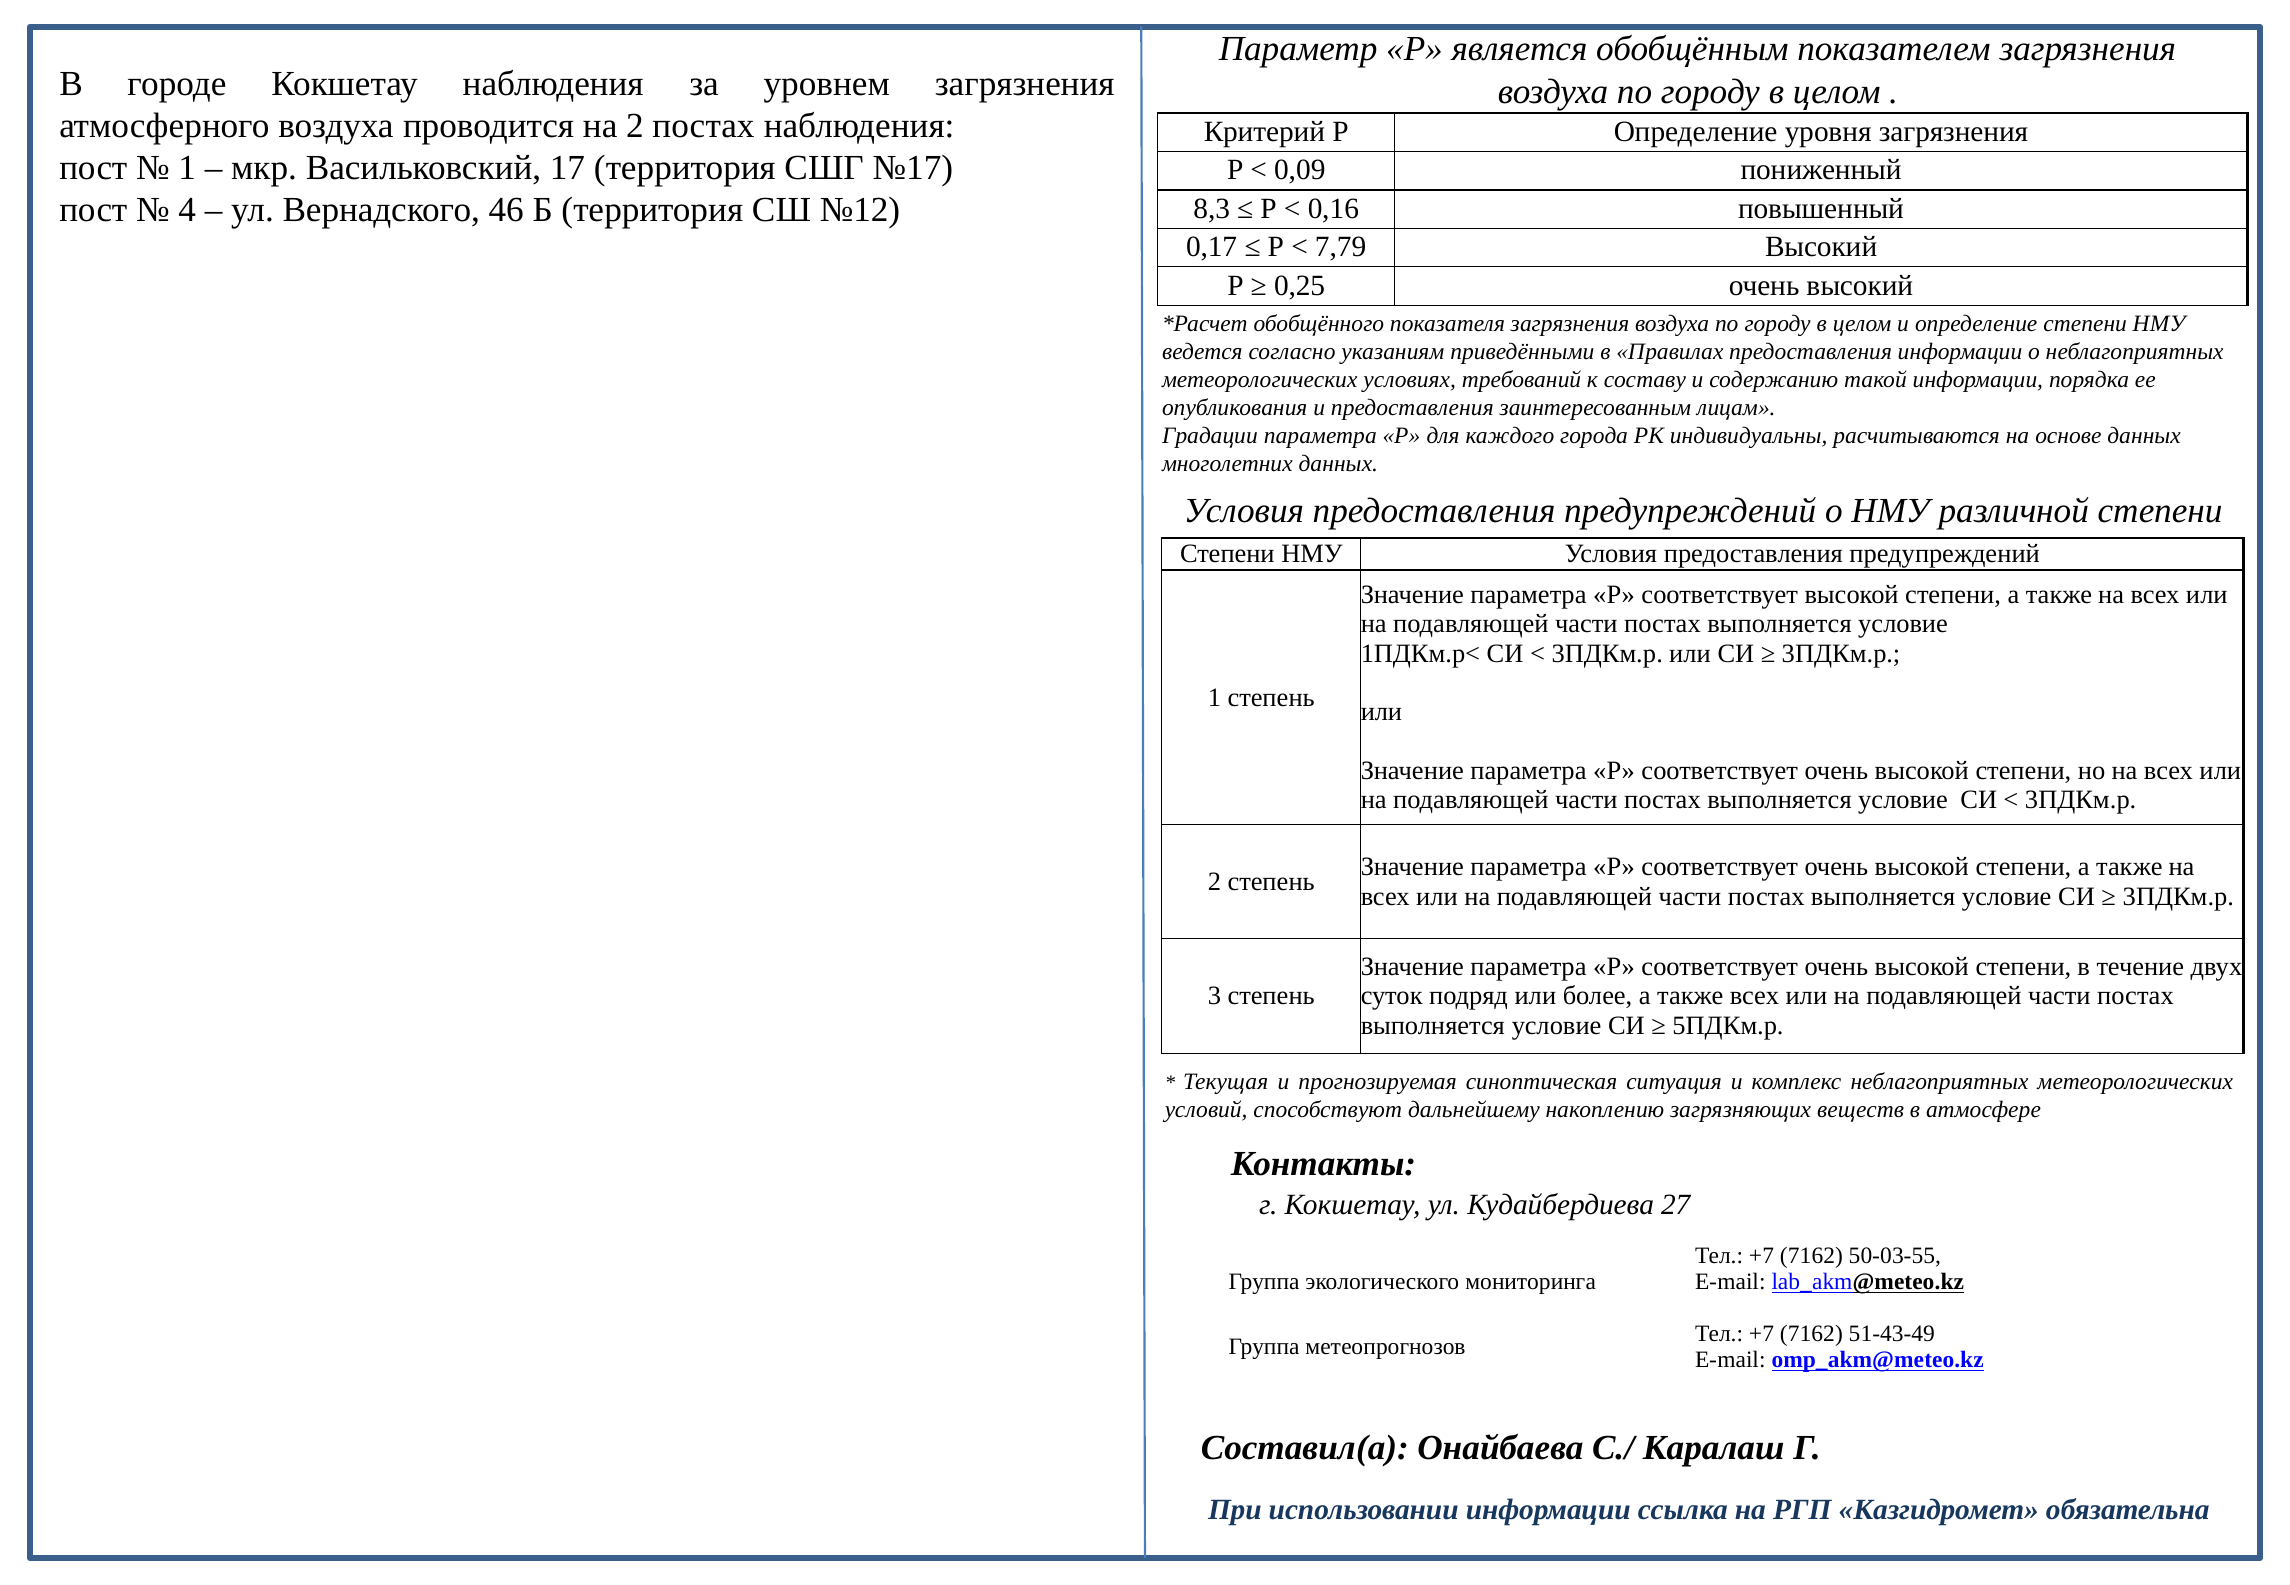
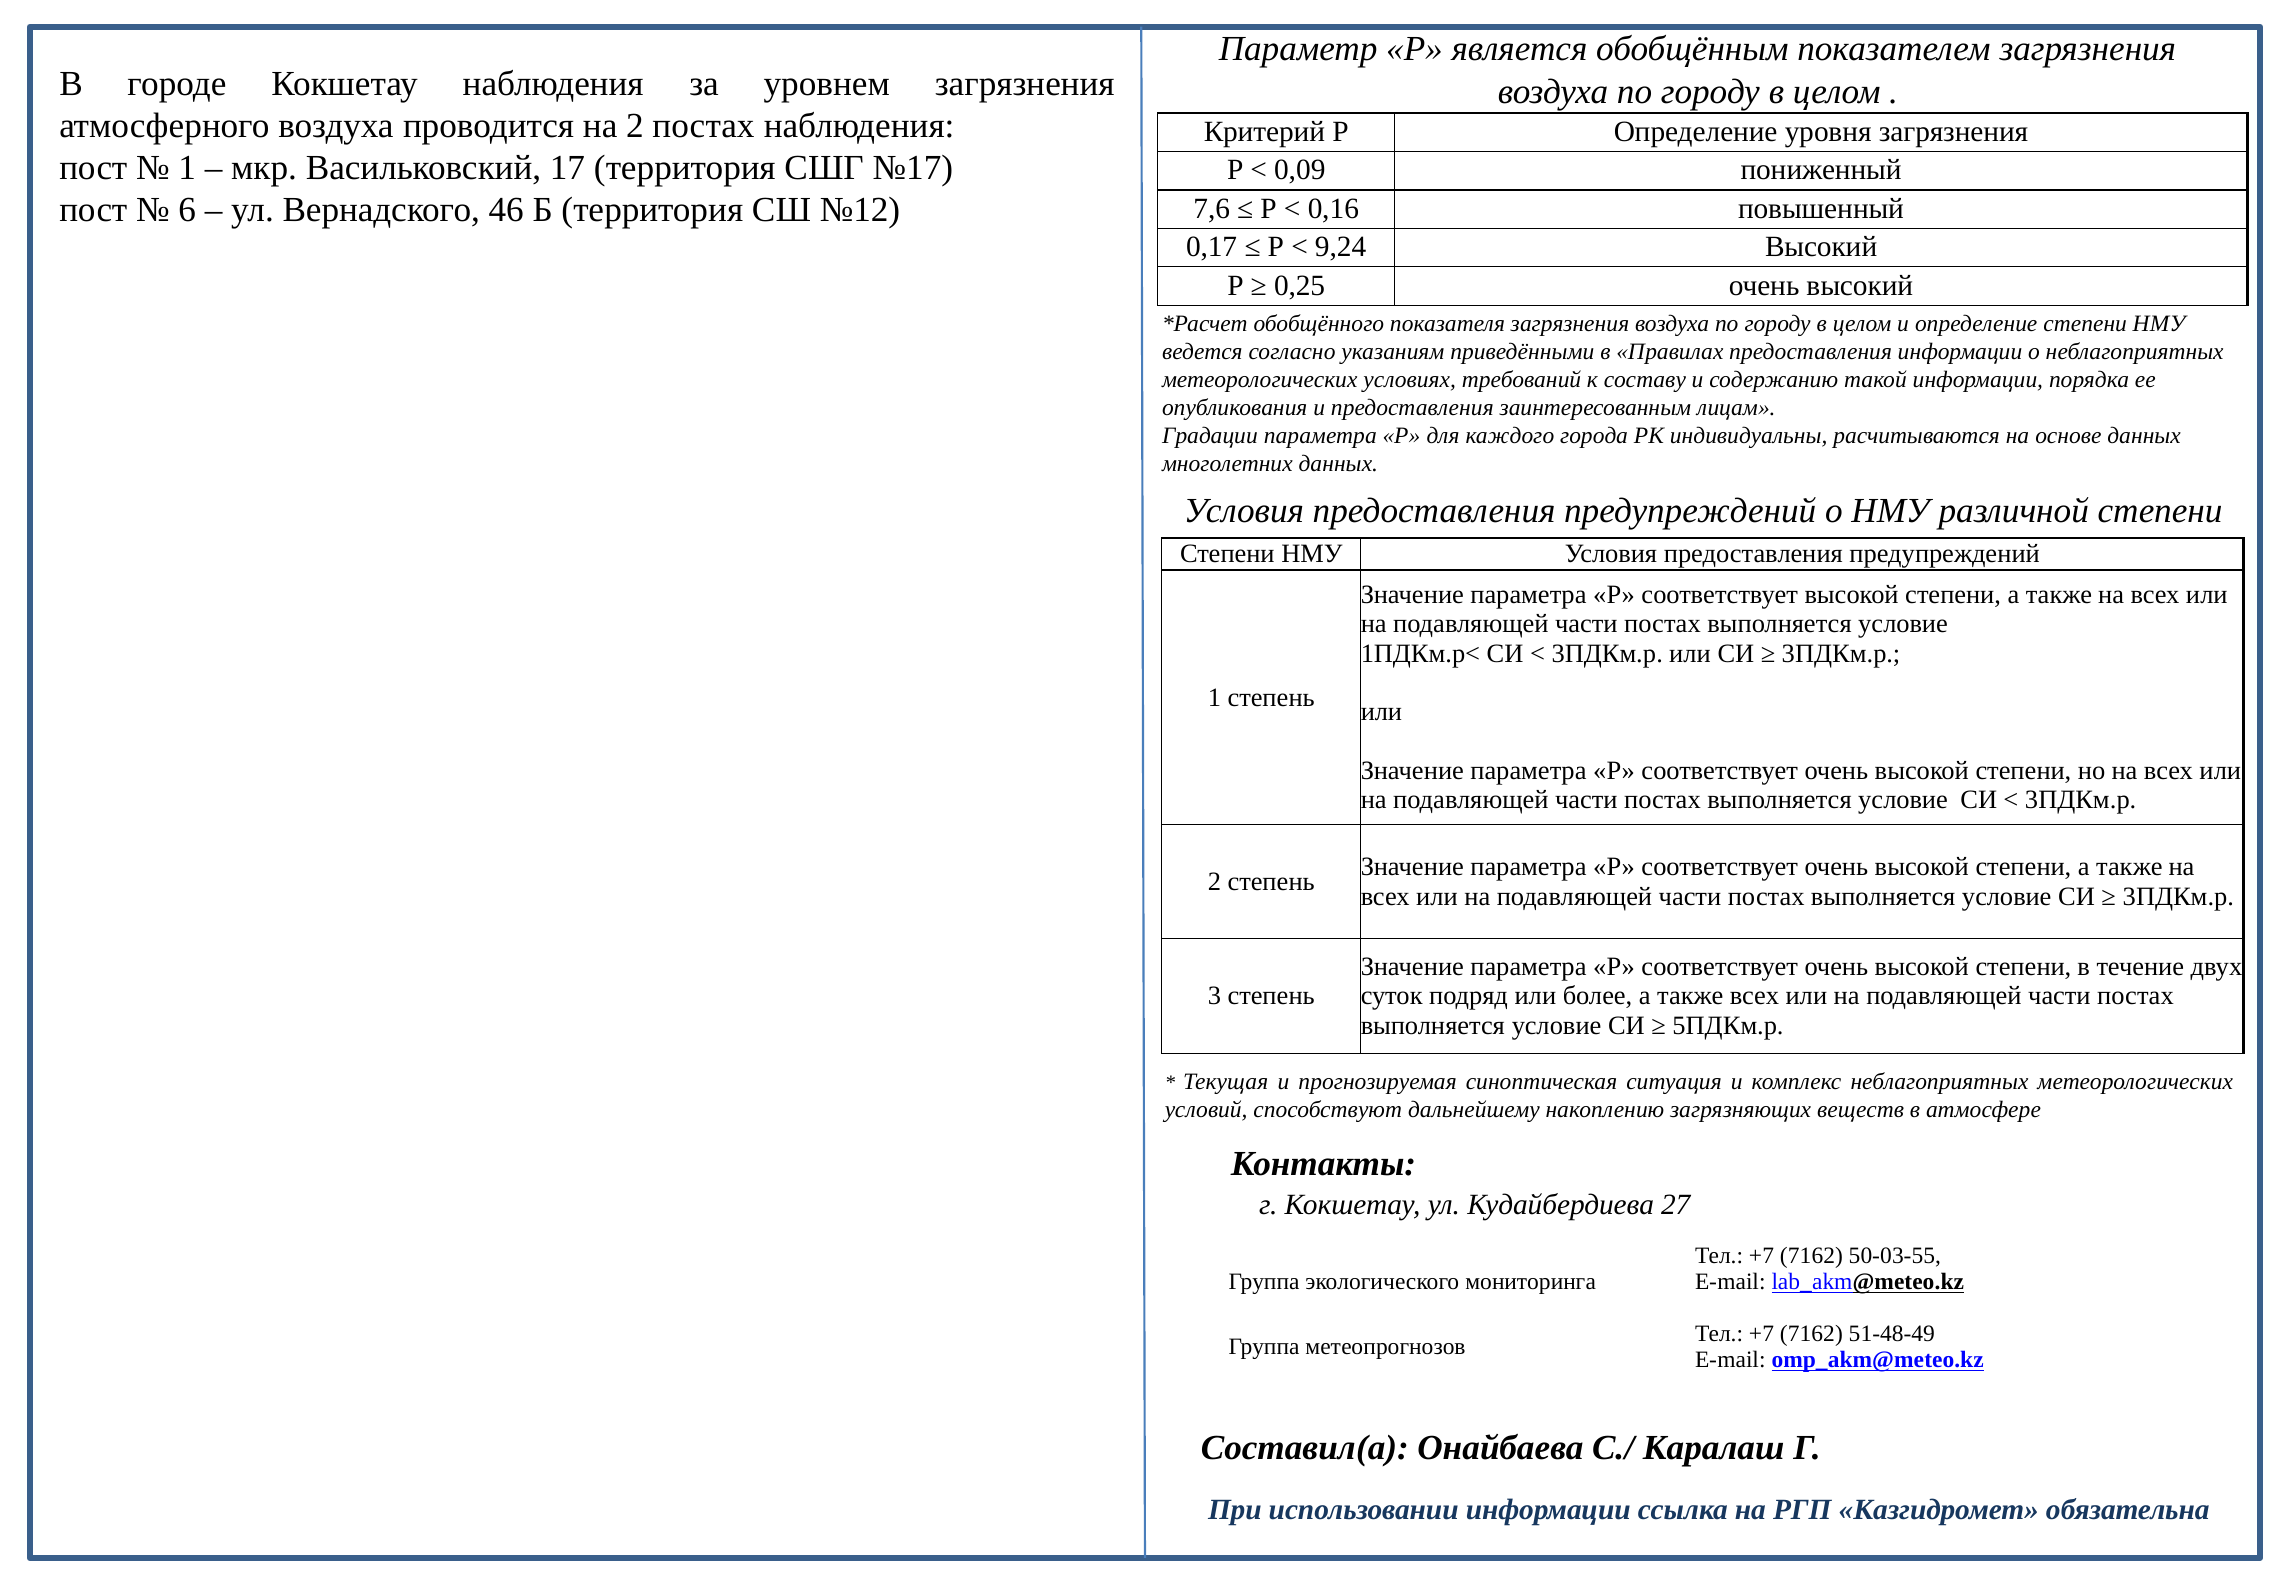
4: 4 -> 6
8,3: 8,3 -> 7,6
7,79: 7,79 -> 9,24
51-43-49: 51-43-49 -> 51-48-49
